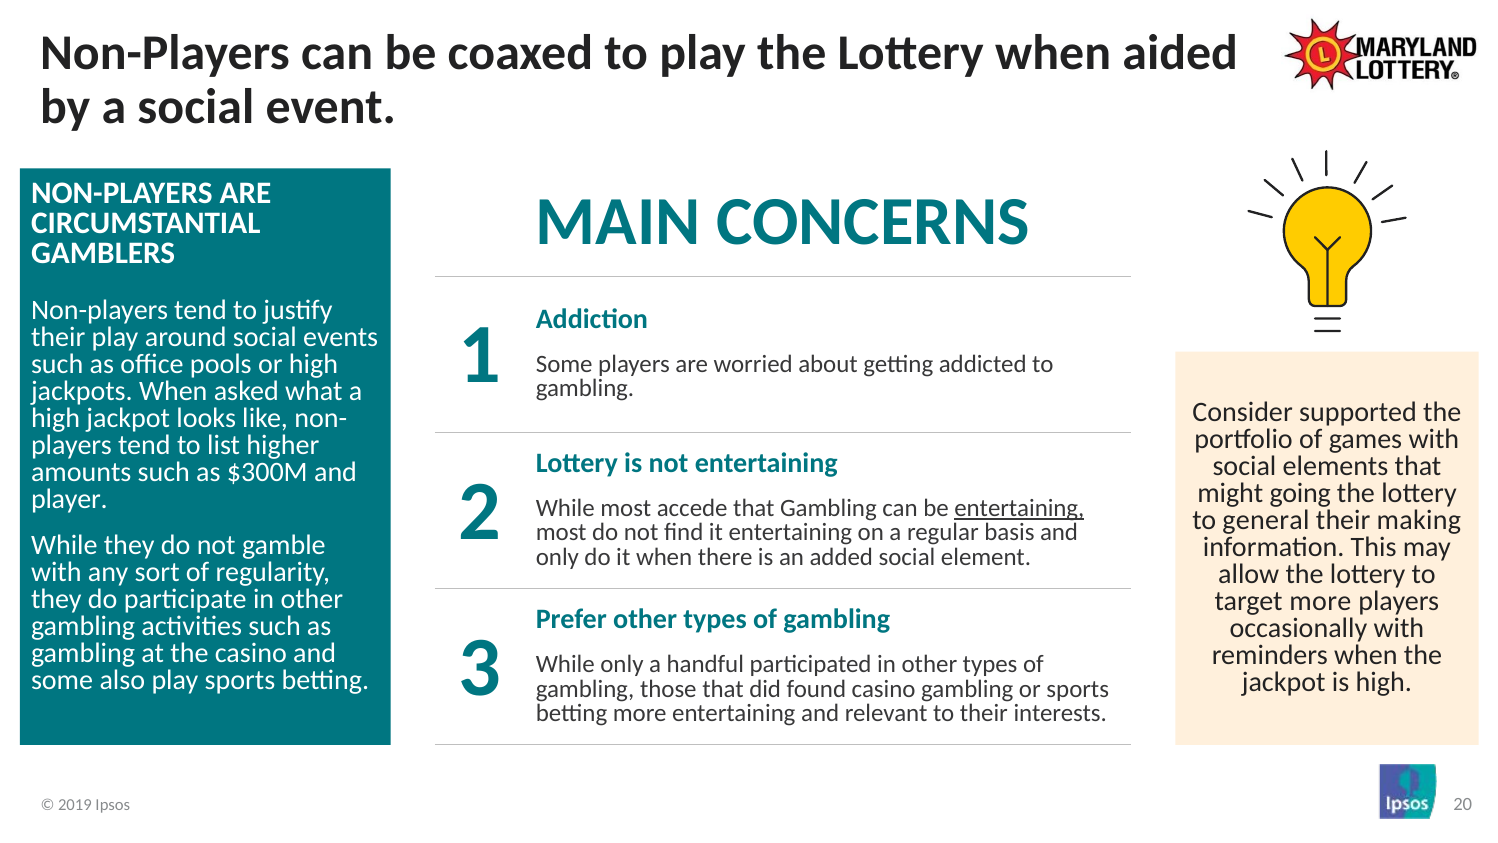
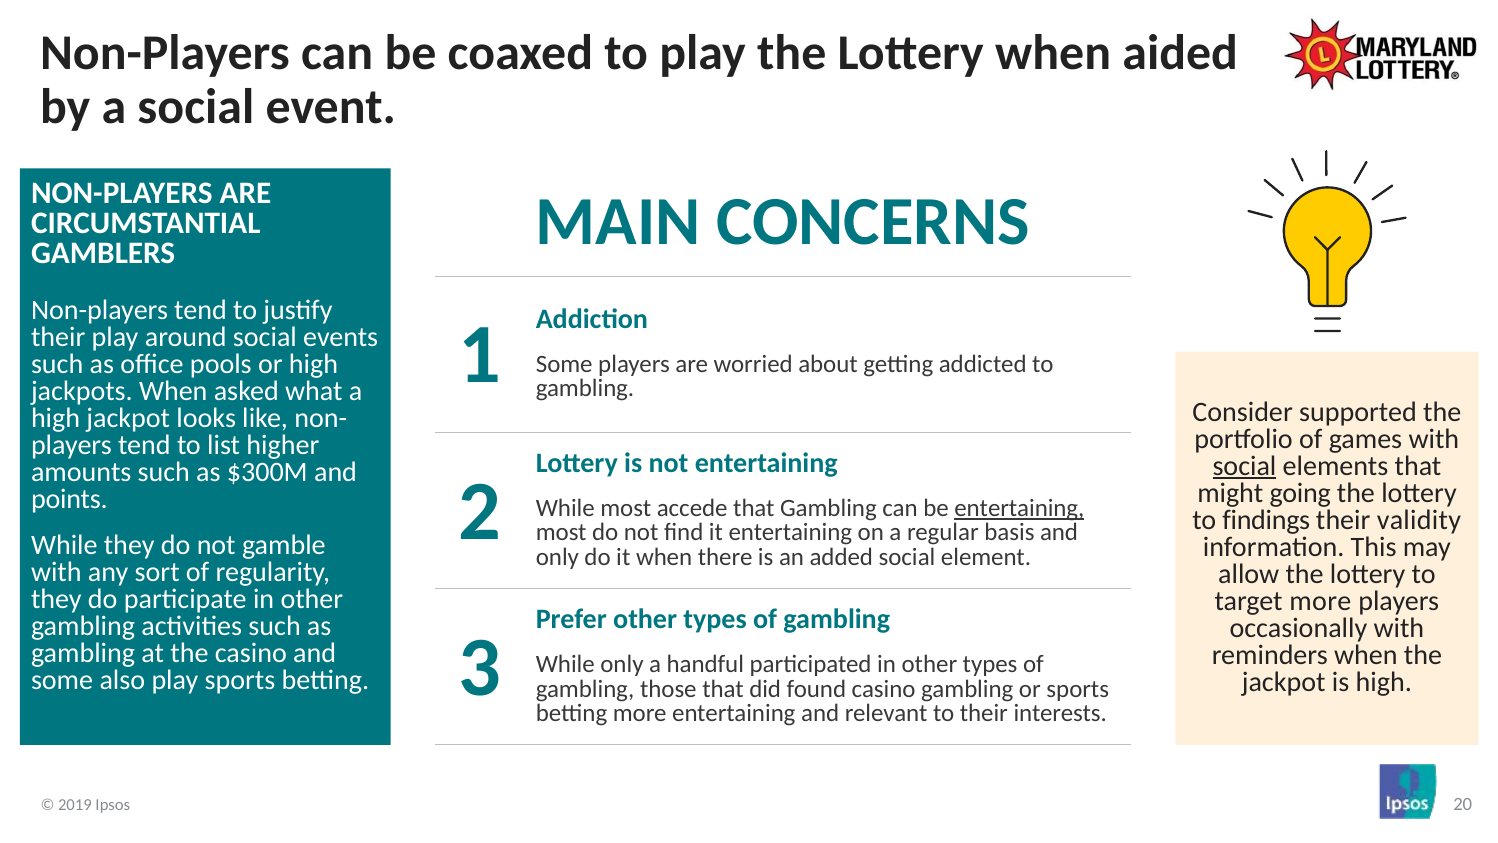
social at (1244, 466) underline: none -> present
player: player -> points
general: general -> findings
making: making -> validity
